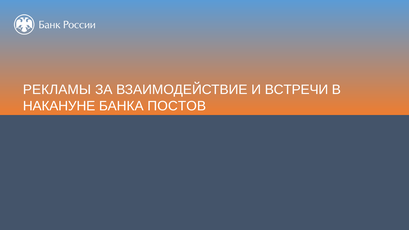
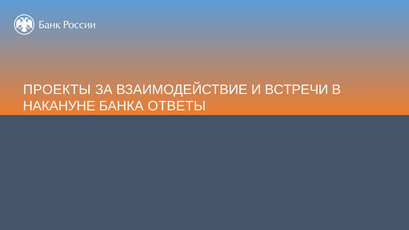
РЕКЛАМЫ: РЕКЛАМЫ -> ПРОЕКТЫ
ПОСТОВ: ПОСТОВ -> ОТВЕТЫ
